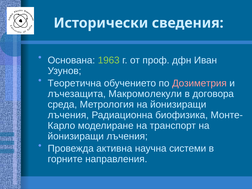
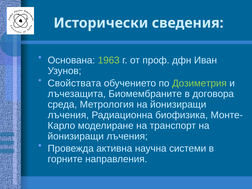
Теоретична: Теоретична -> Свойствата
Дозиметрия colour: pink -> light green
Макромолекули: Макромолекули -> Биомембраните
